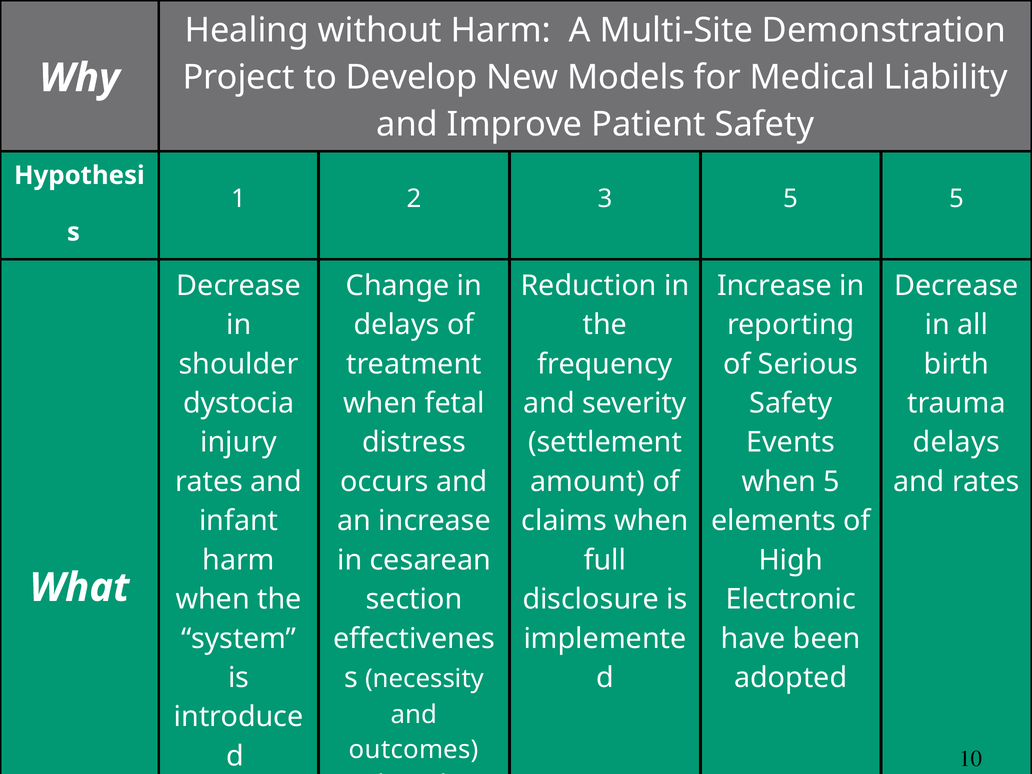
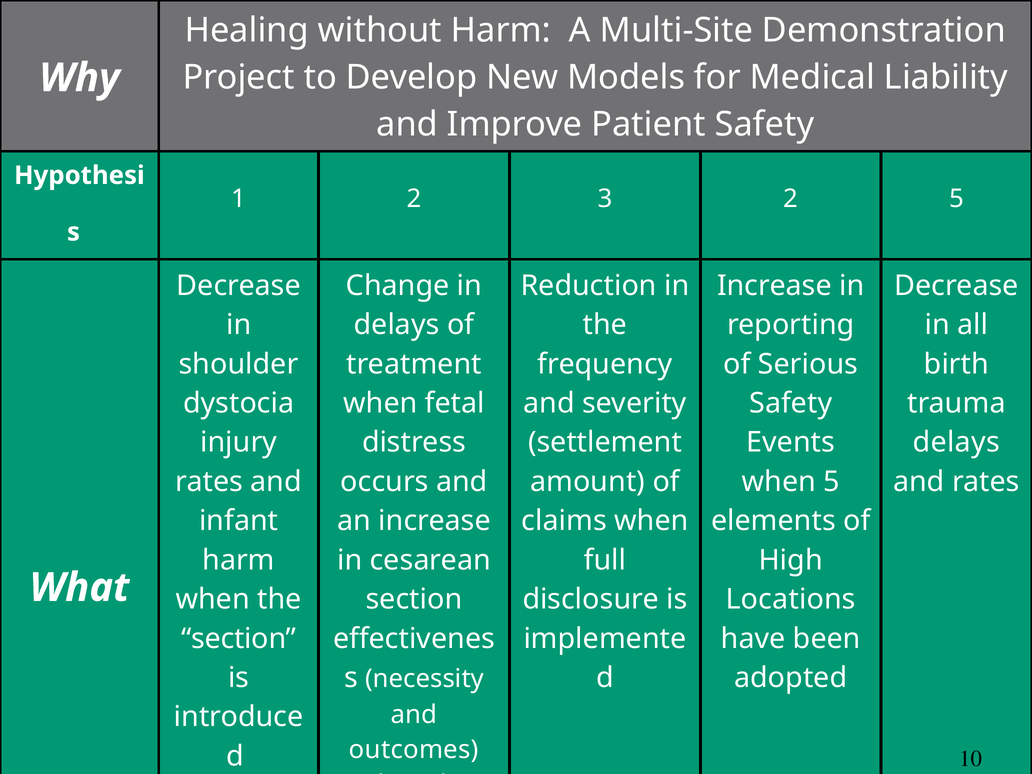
3 5: 5 -> 2
Electronic: Electronic -> Locations
system at (239, 639): system -> section
